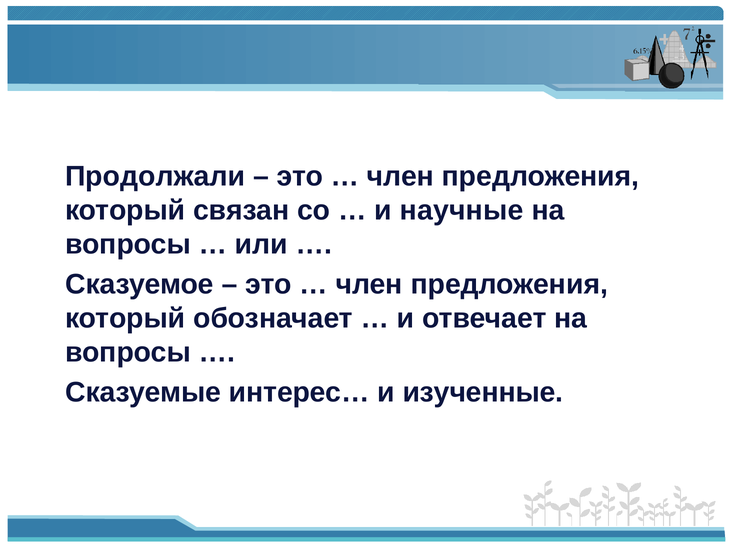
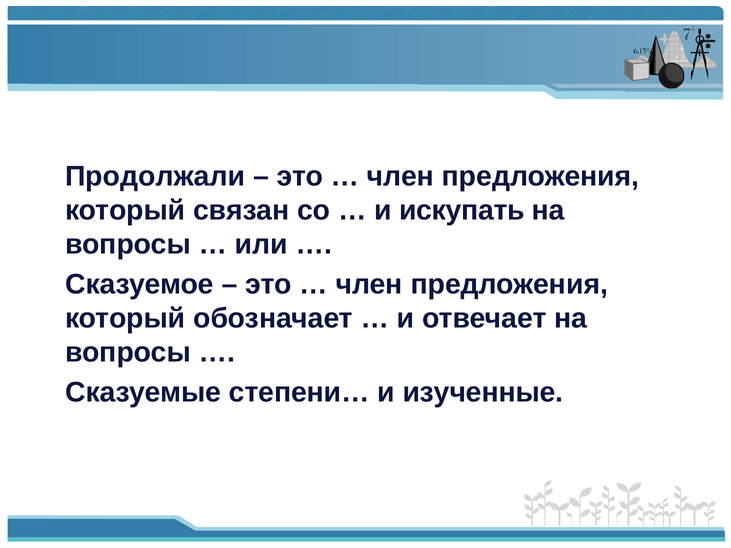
научные: научные -> искупать
интерес…: интерес… -> степени…
